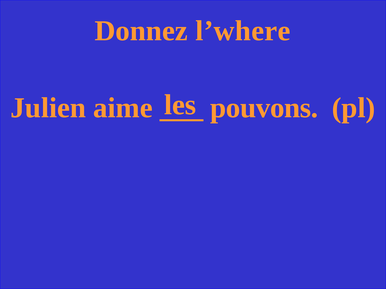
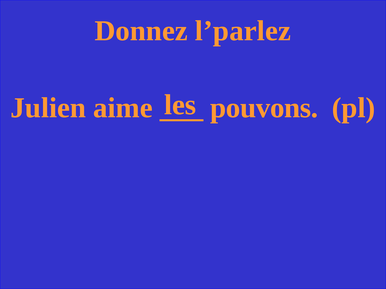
l’where: l’where -> l’parlez
